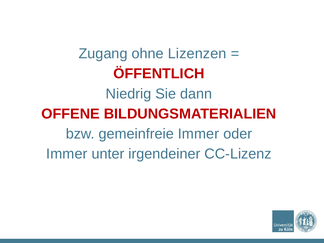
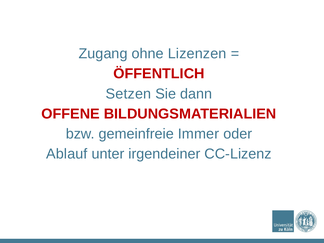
Niedrig: Niedrig -> Setzen
Immer at (67, 154): Immer -> Ablauf
